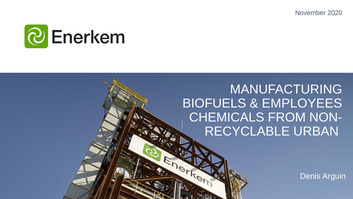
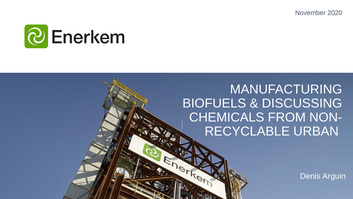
EMPLOYEES: EMPLOYEES -> DISCUSSING
